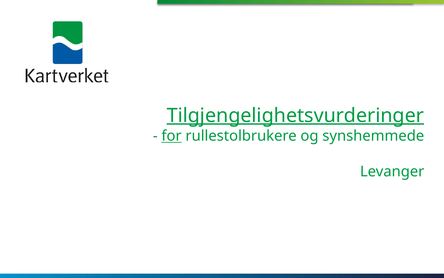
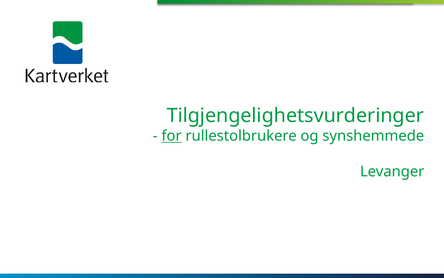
Tilgjengelighetsvurderinger underline: present -> none
